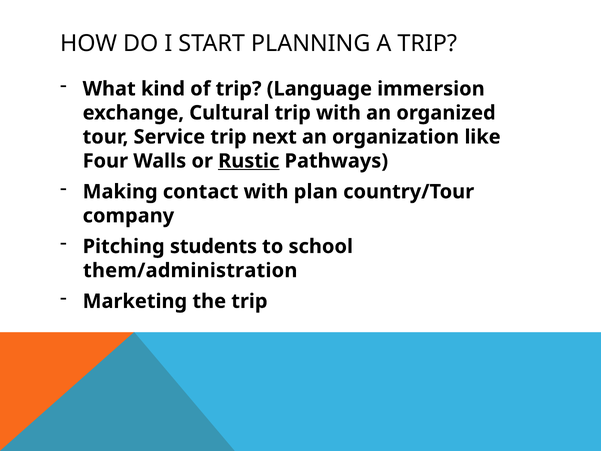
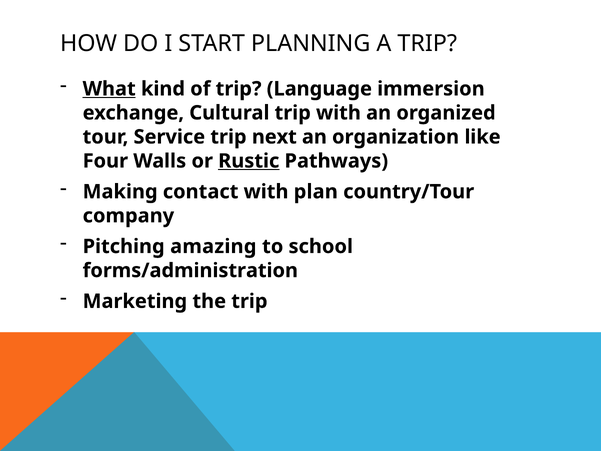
What underline: none -> present
students: students -> amazing
them/administration: them/administration -> forms/administration
